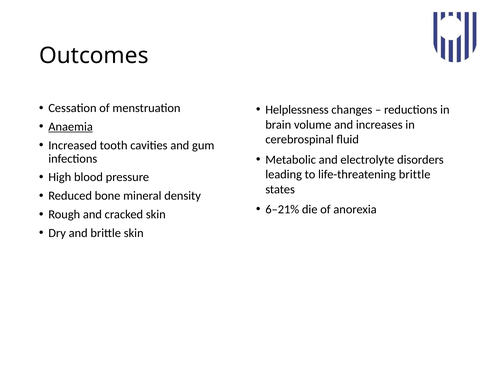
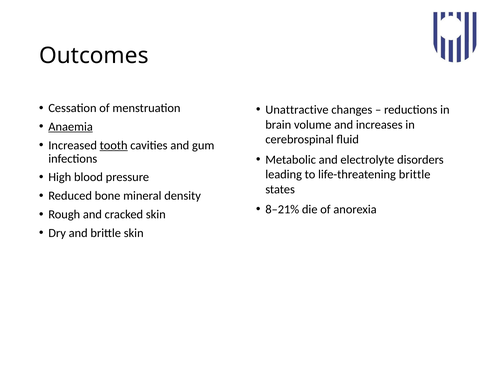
Helplessness: Helplessness -> Unattractive
tooth underline: none -> present
6–21%: 6–21% -> 8–21%
